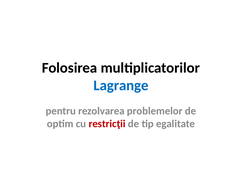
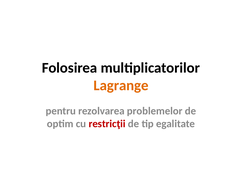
Lagrange colour: blue -> orange
